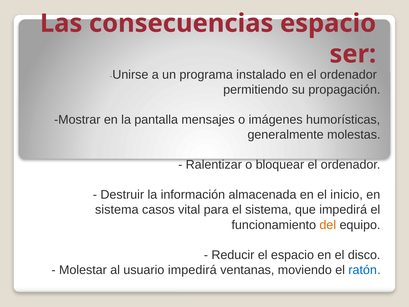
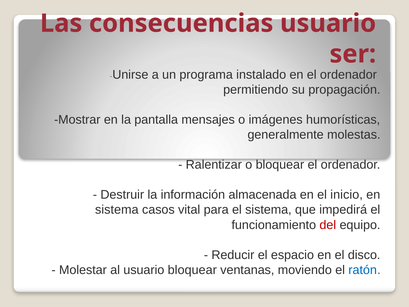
consecuencias espacio: espacio -> usuario
del colour: orange -> red
usuario impedirá: impedirá -> bloquear
